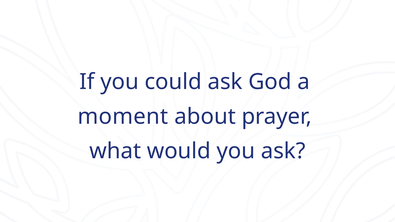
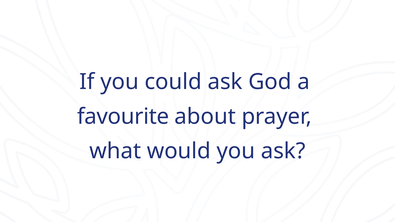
moment: moment -> favourite
